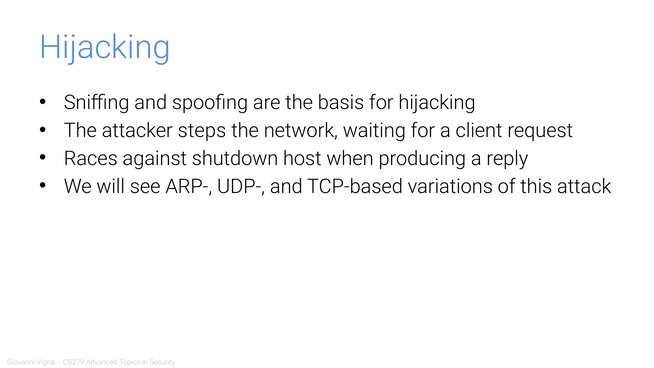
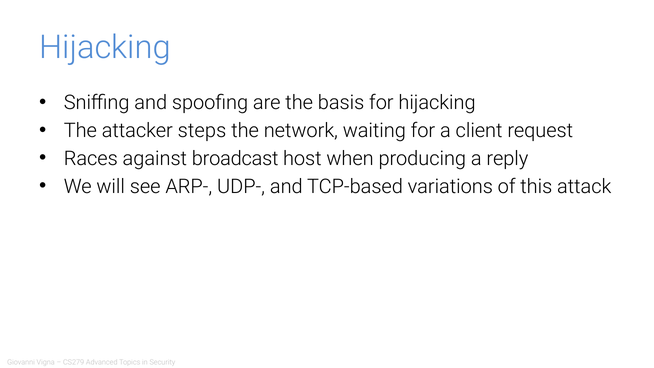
shutdown: shutdown -> broadcast
